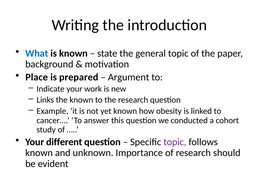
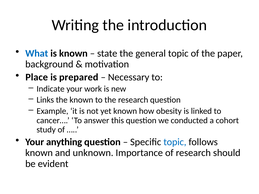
Argument: Argument -> Necessary
different: different -> anything
topic at (175, 142) colour: purple -> blue
